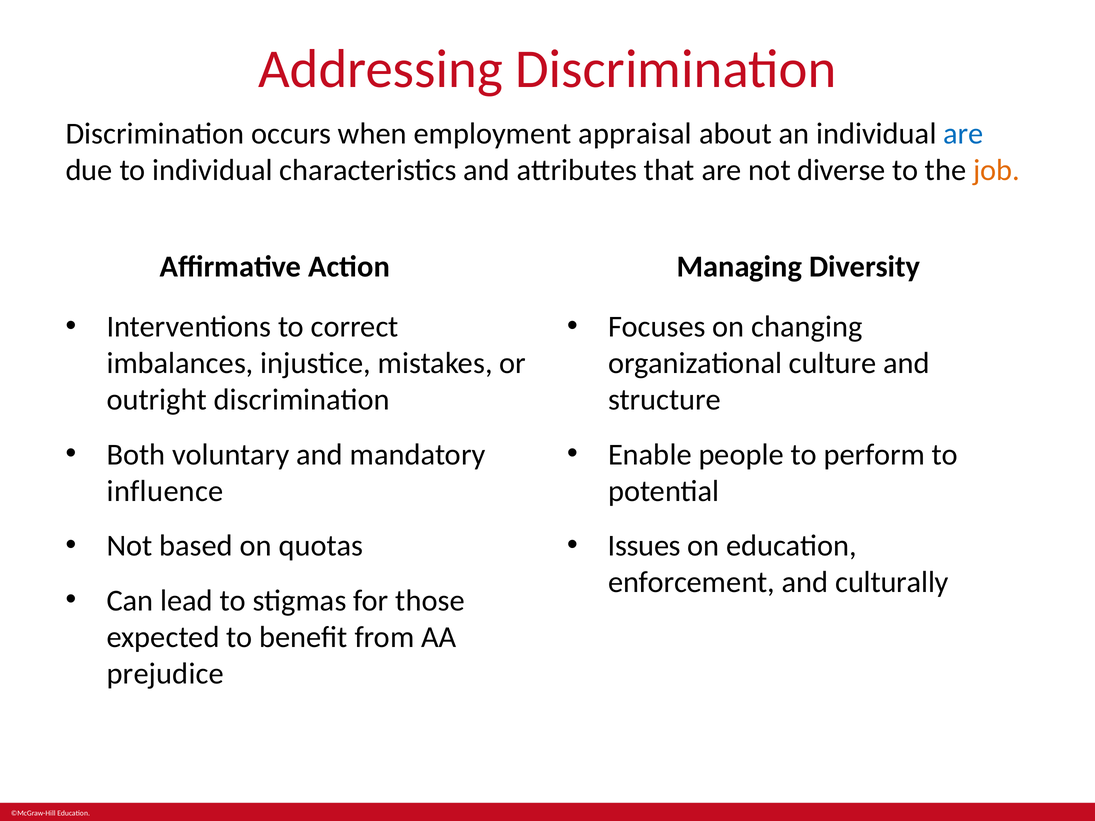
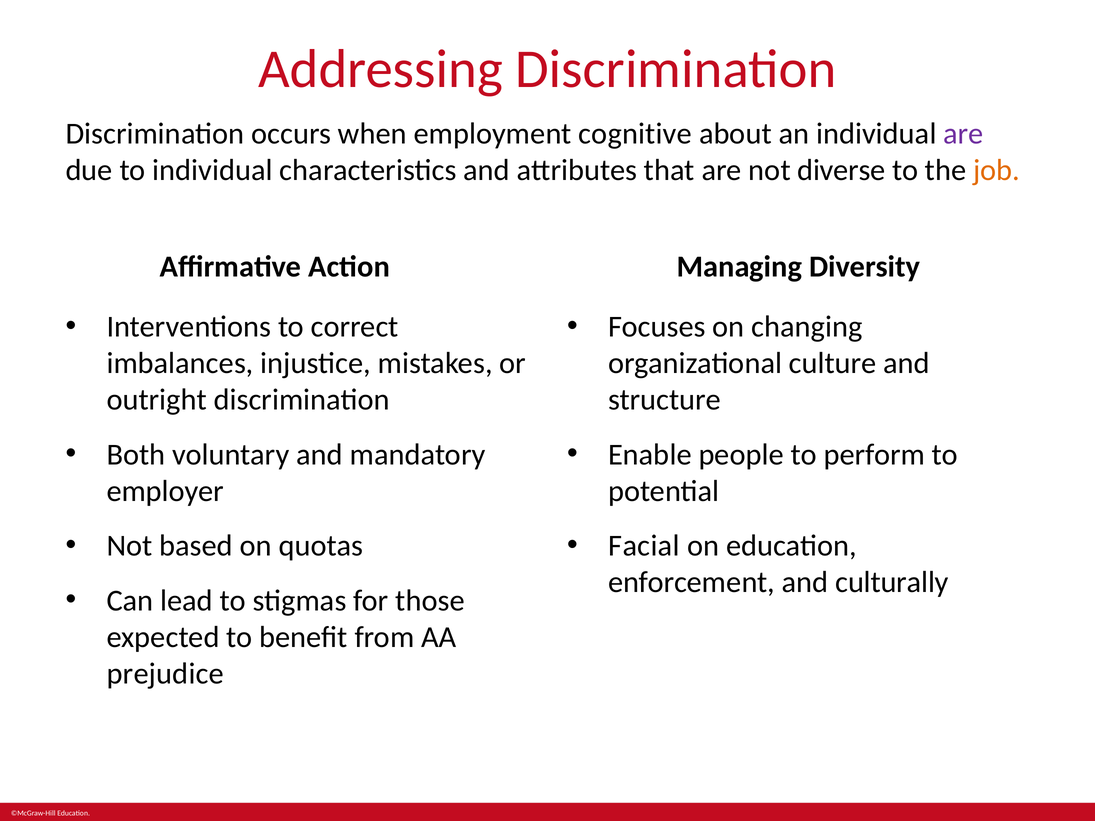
appraisal: appraisal -> cognitive
are at (963, 134) colour: blue -> purple
influence: influence -> employer
Issues: Issues -> Facial
